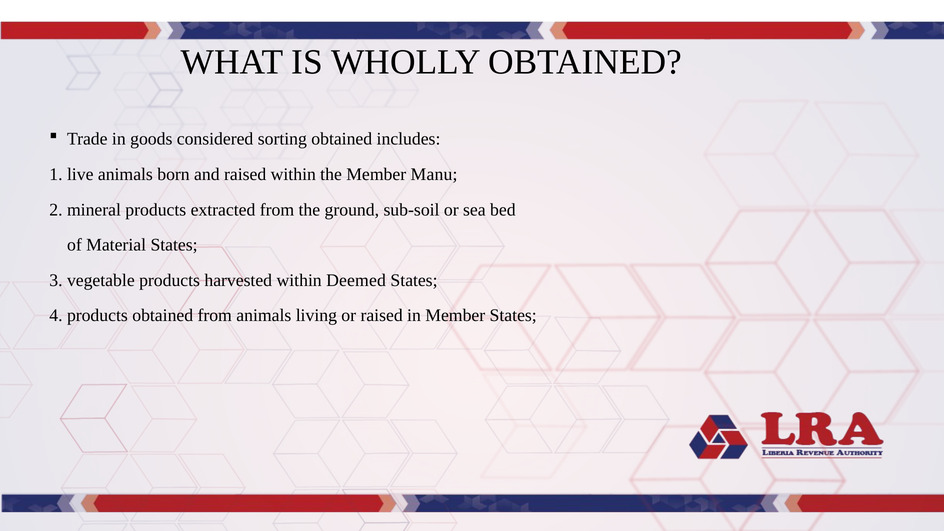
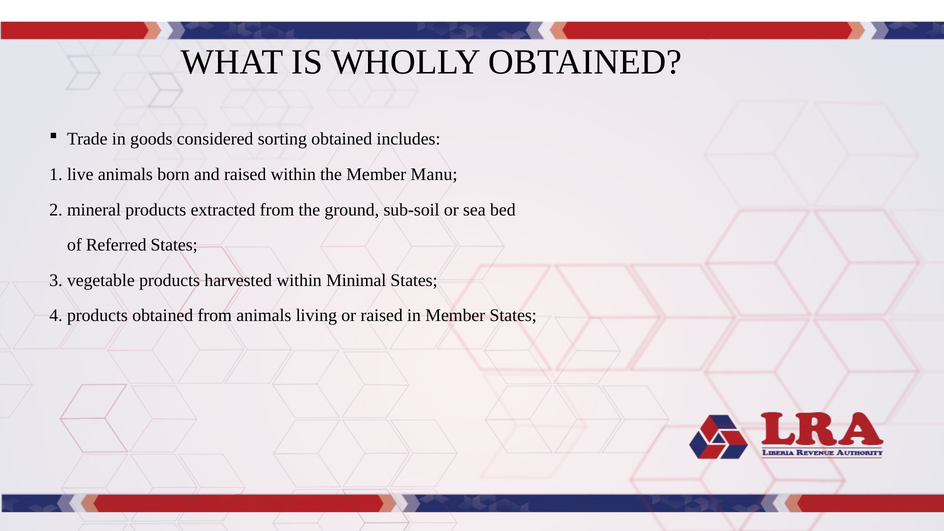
Material: Material -> Referred
Deemed: Deemed -> Minimal
